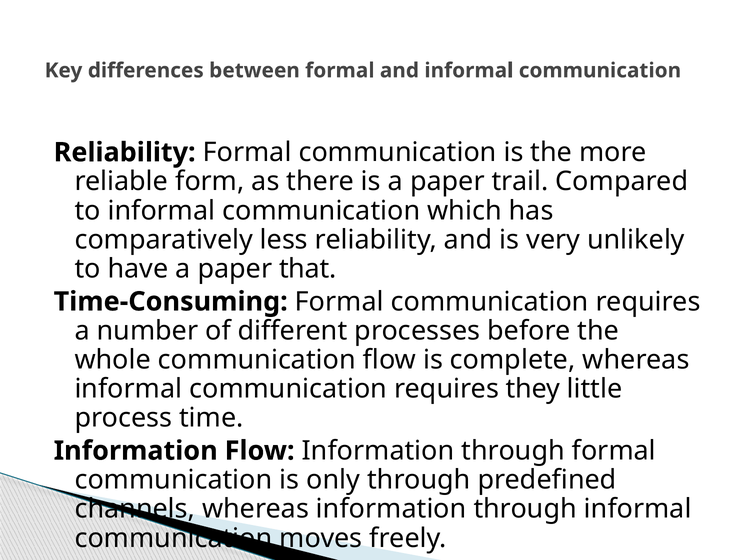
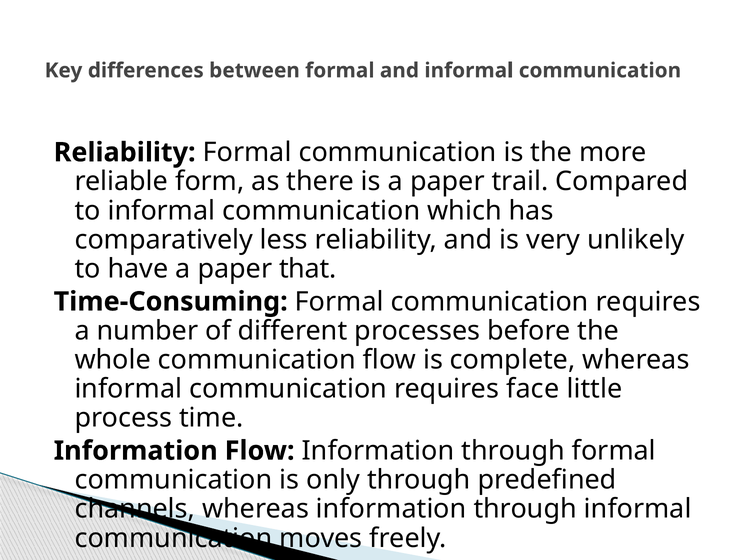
they: they -> face
